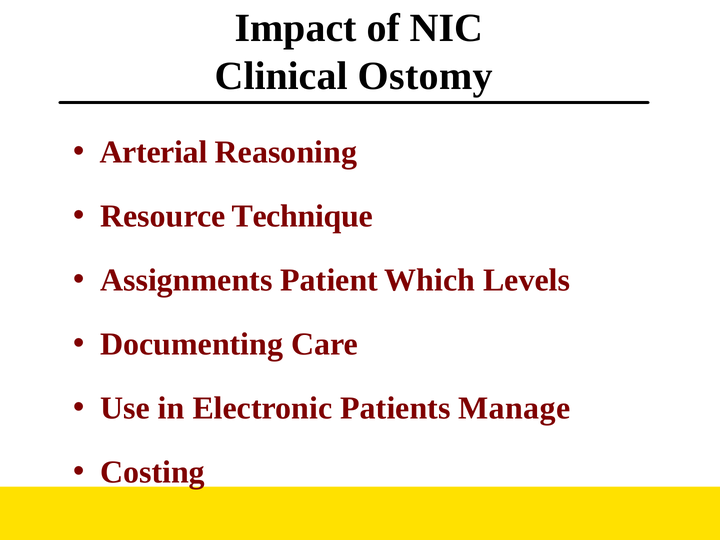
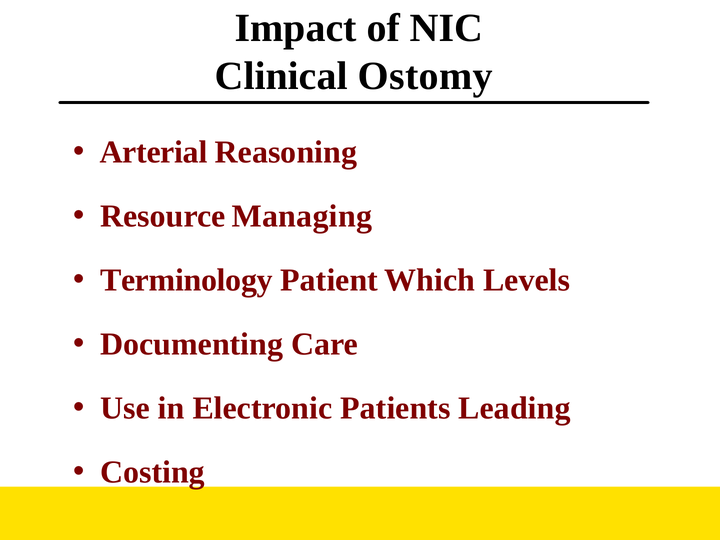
Technique: Technique -> Managing
Assignments: Assignments -> Terminology
Manage: Manage -> Leading
